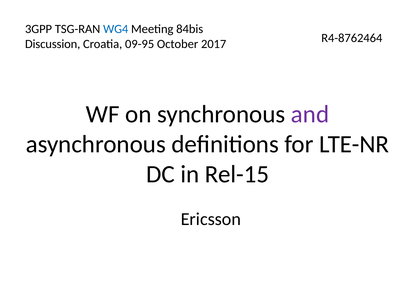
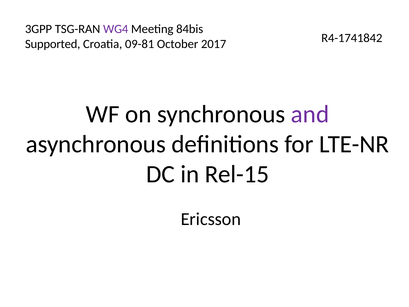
WG4 colour: blue -> purple
R4-8762464: R4-8762464 -> R4-1741842
Discussion: Discussion -> Supported
09-95: 09-95 -> 09-81
